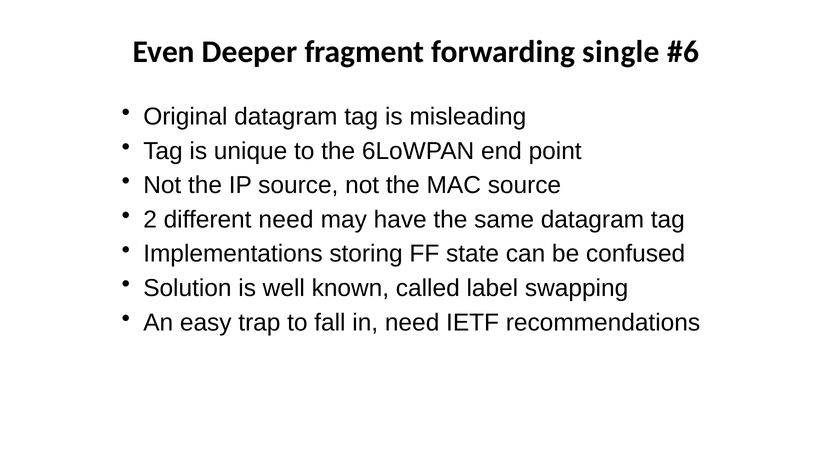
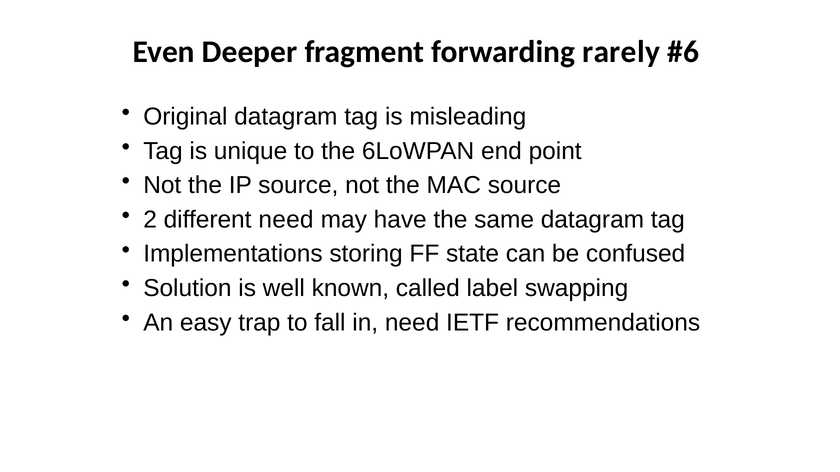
single: single -> rarely
